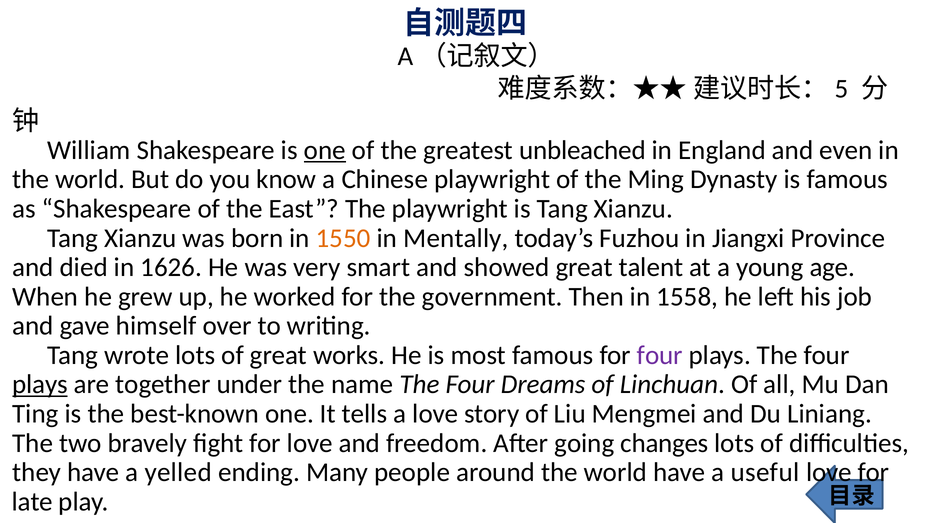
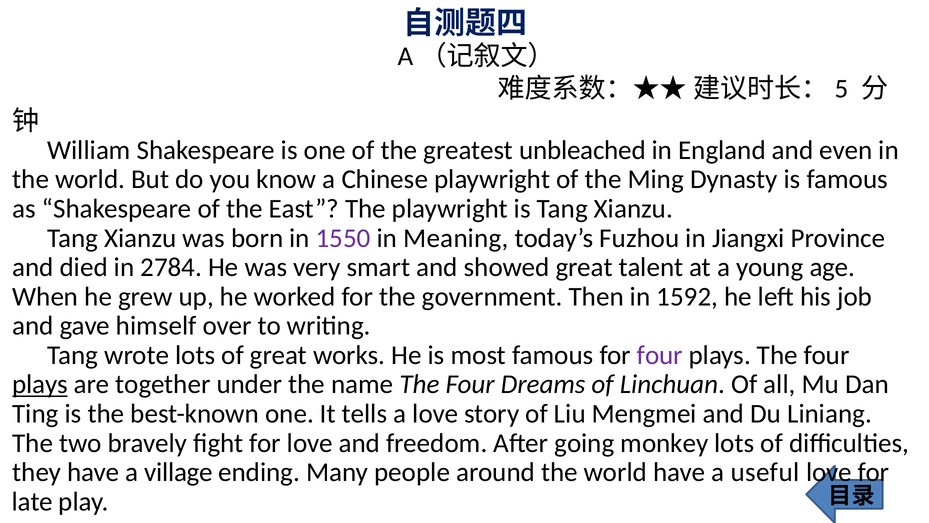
one at (325, 150) underline: present -> none
1550 colour: orange -> purple
Mentally: Mentally -> Meaning
1626: 1626 -> 2784
1558: 1558 -> 1592
changes: changes -> monkey
yelled: yelled -> village
